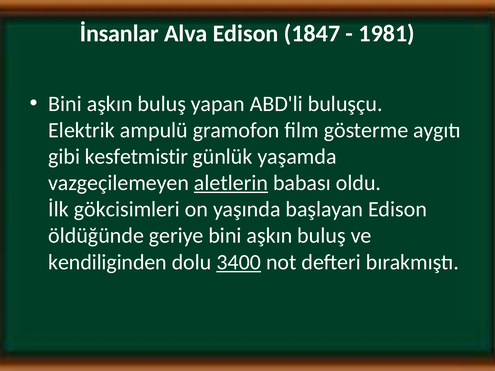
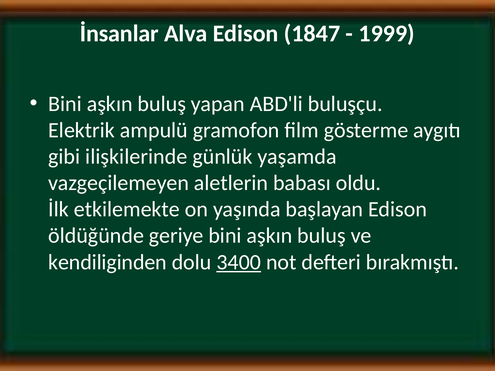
1981: 1981 -> 1999
kesfetmistir: kesfetmistir -> ilişkilerinde
aletlerin underline: present -> none
gökcisimleri: gökcisimleri -> etkilemekte
